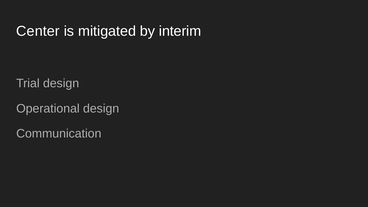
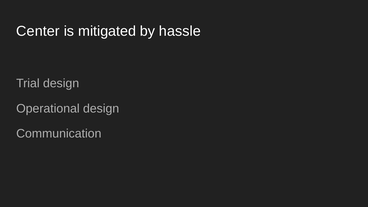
interim: interim -> hassle
